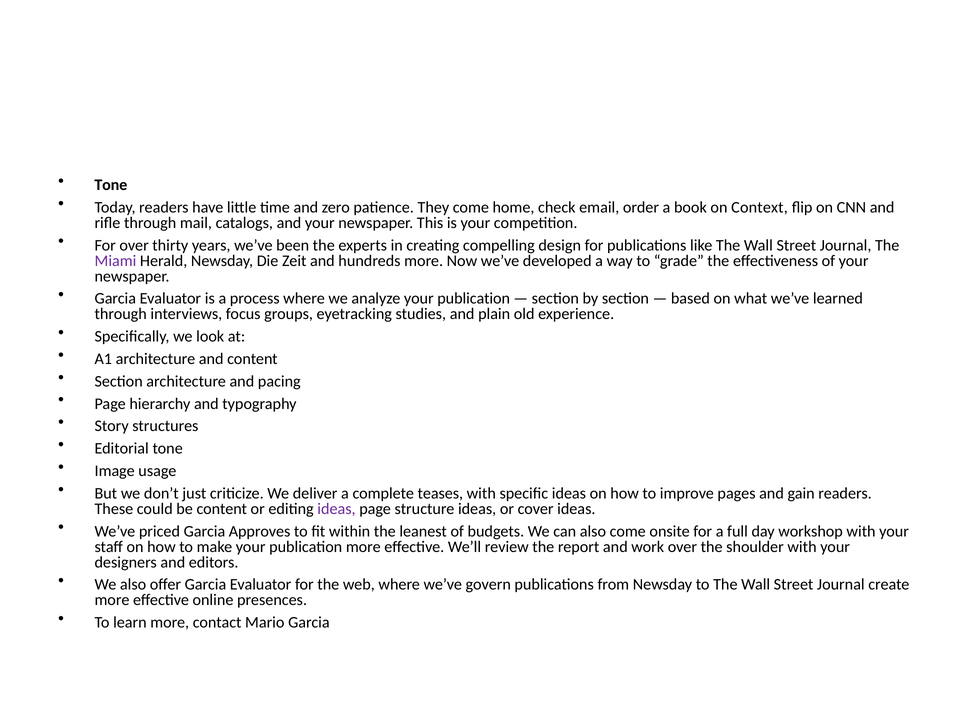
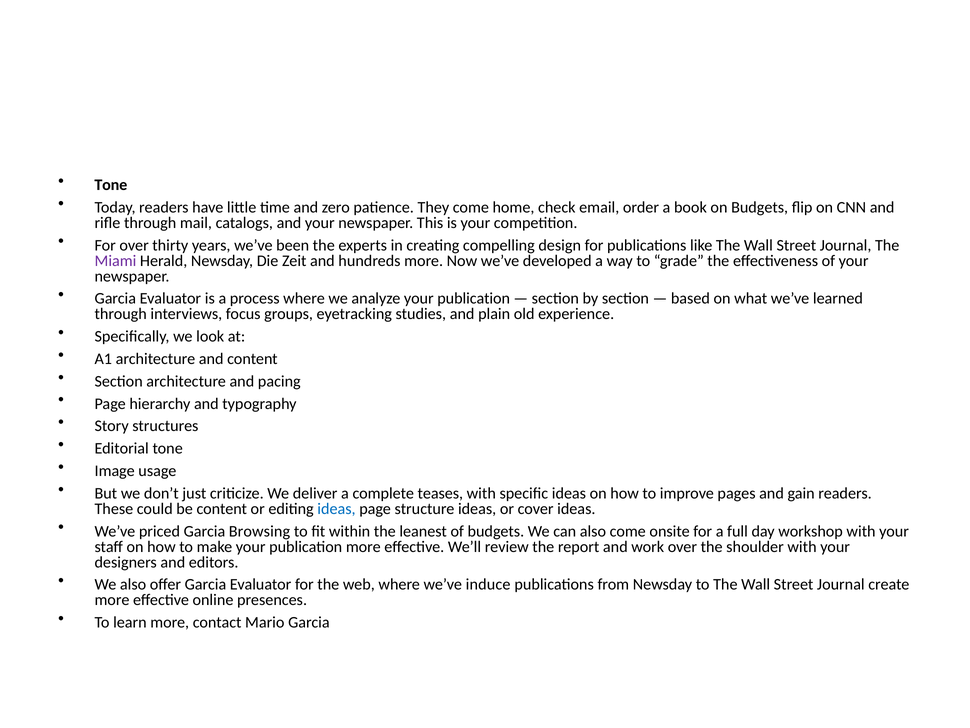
on Context: Context -> Budgets
ideas at (336, 508) colour: purple -> blue
Approves: Approves -> Browsing
govern: govern -> induce
